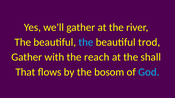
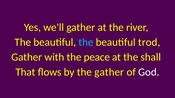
reach: reach -> peace
the bosom: bosom -> gather
God colour: light blue -> white
